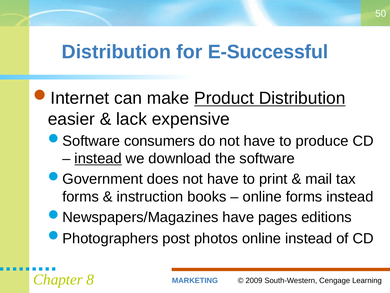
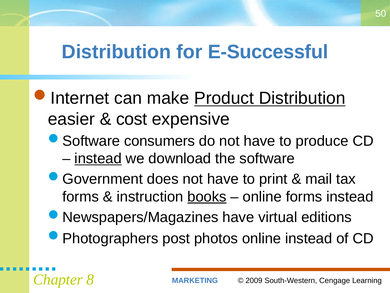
lack: lack -> cost
books underline: none -> present
pages: pages -> virtual
